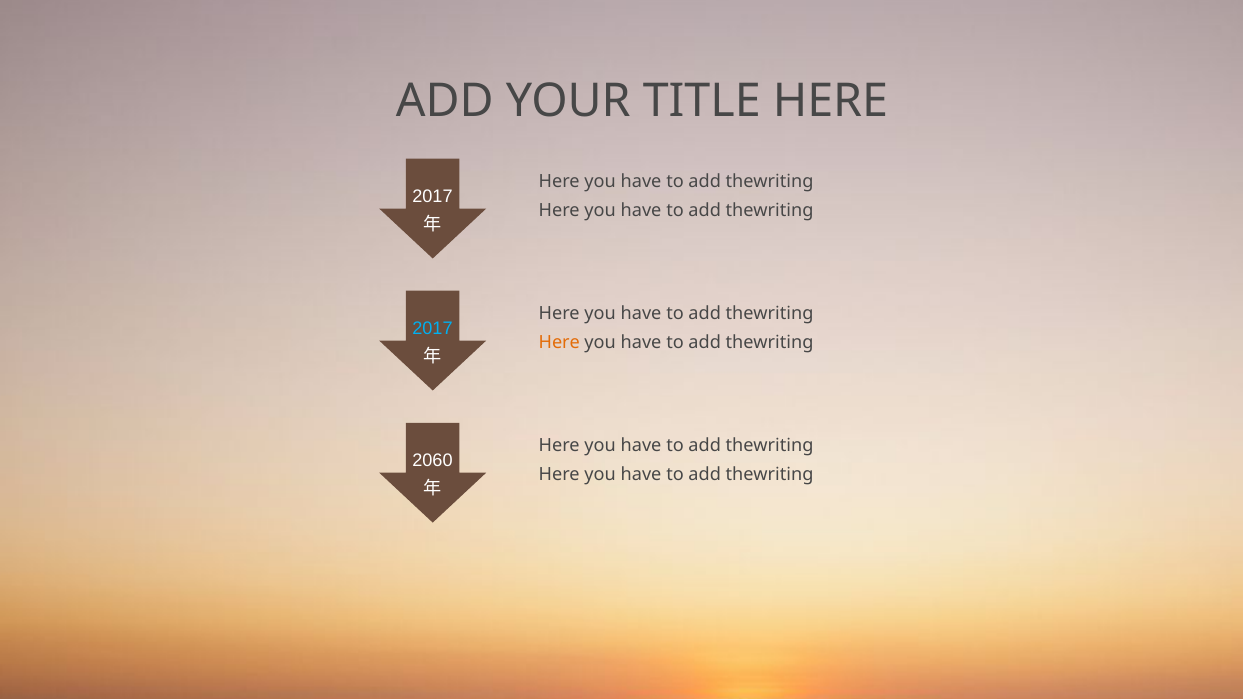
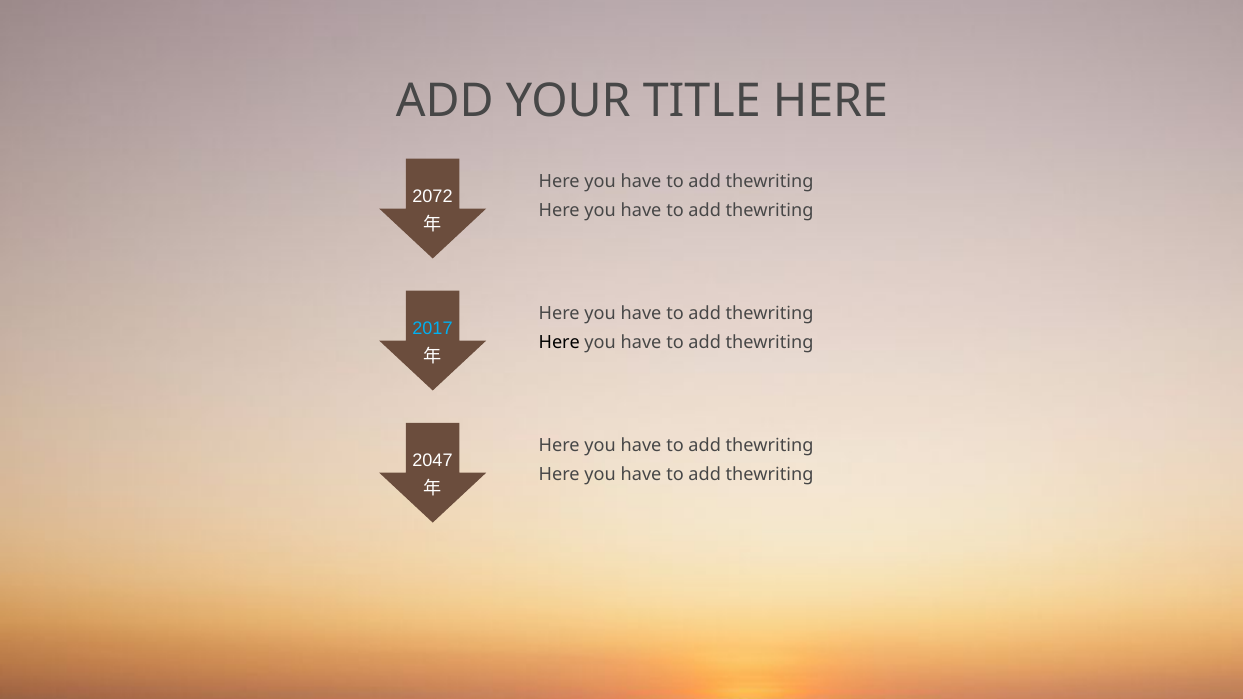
2017 at (432, 197): 2017 -> 2072
Here at (559, 342) colour: orange -> black
2060: 2060 -> 2047
